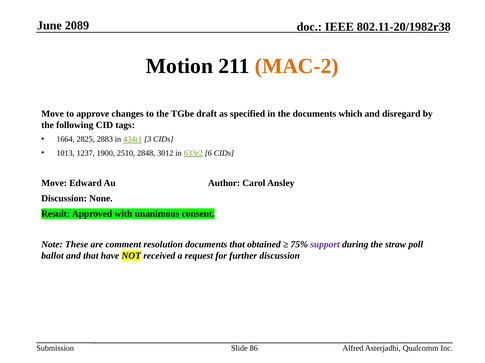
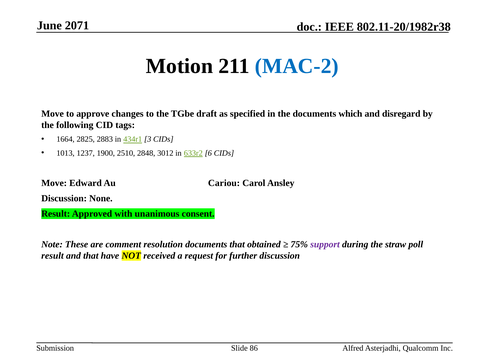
2089: 2089 -> 2071
MAC-2 colour: orange -> blue
Author: Author -> Cariou
ballot at (52, 256): ballot -> result
